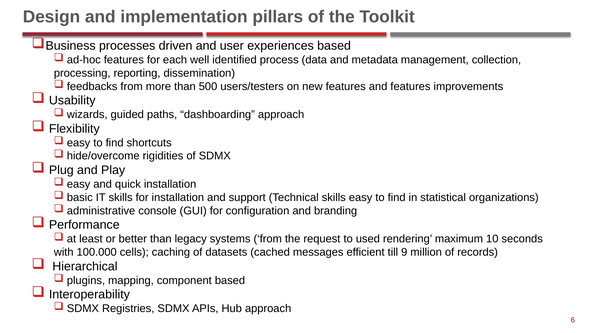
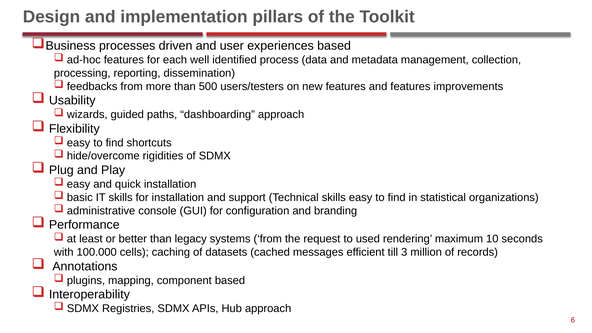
9: 9 -> 3
Hierarchical: Hierarchical -> Annotations
